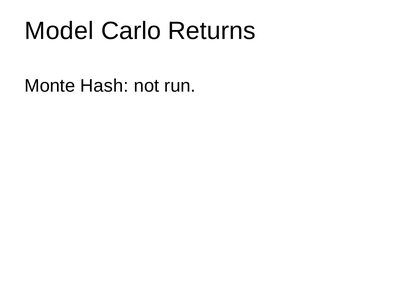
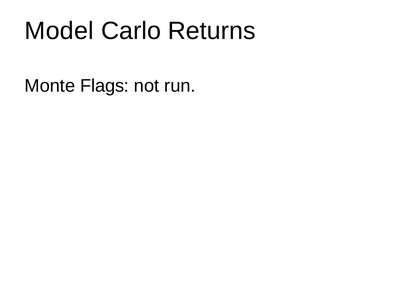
Hash: Hash -> Flags
